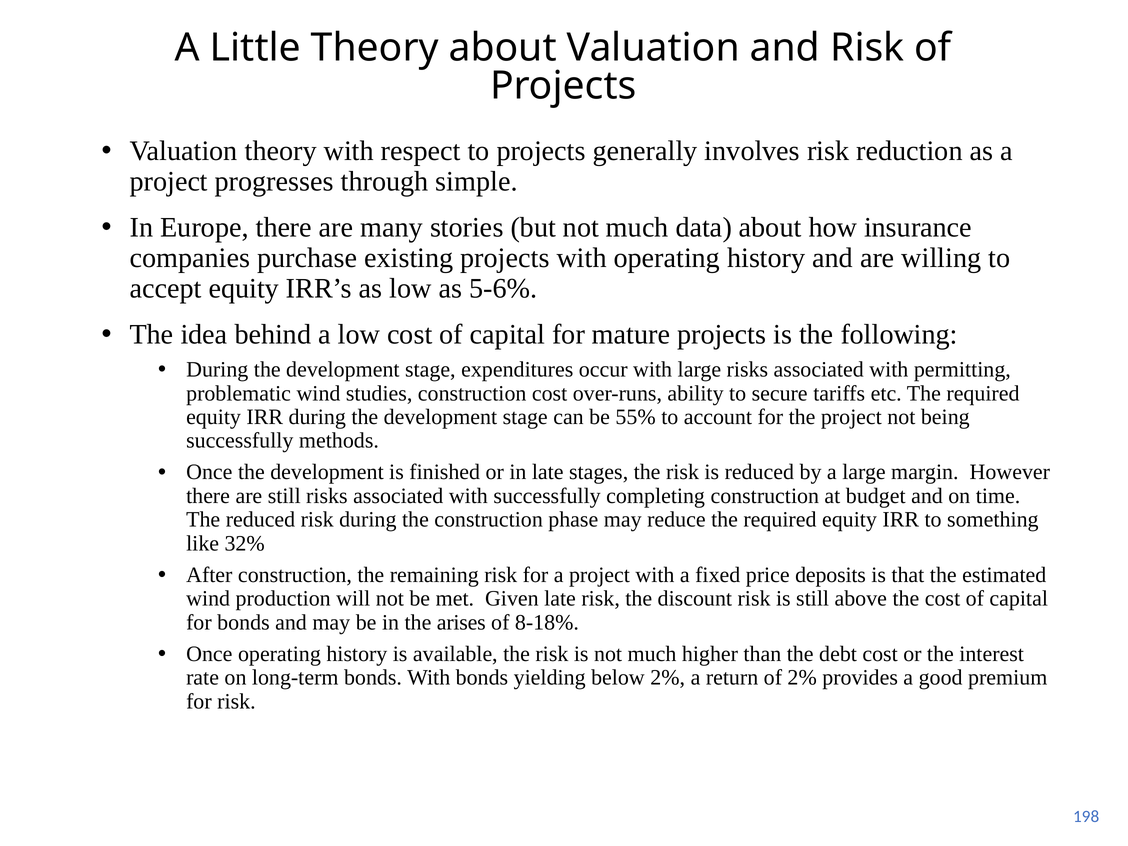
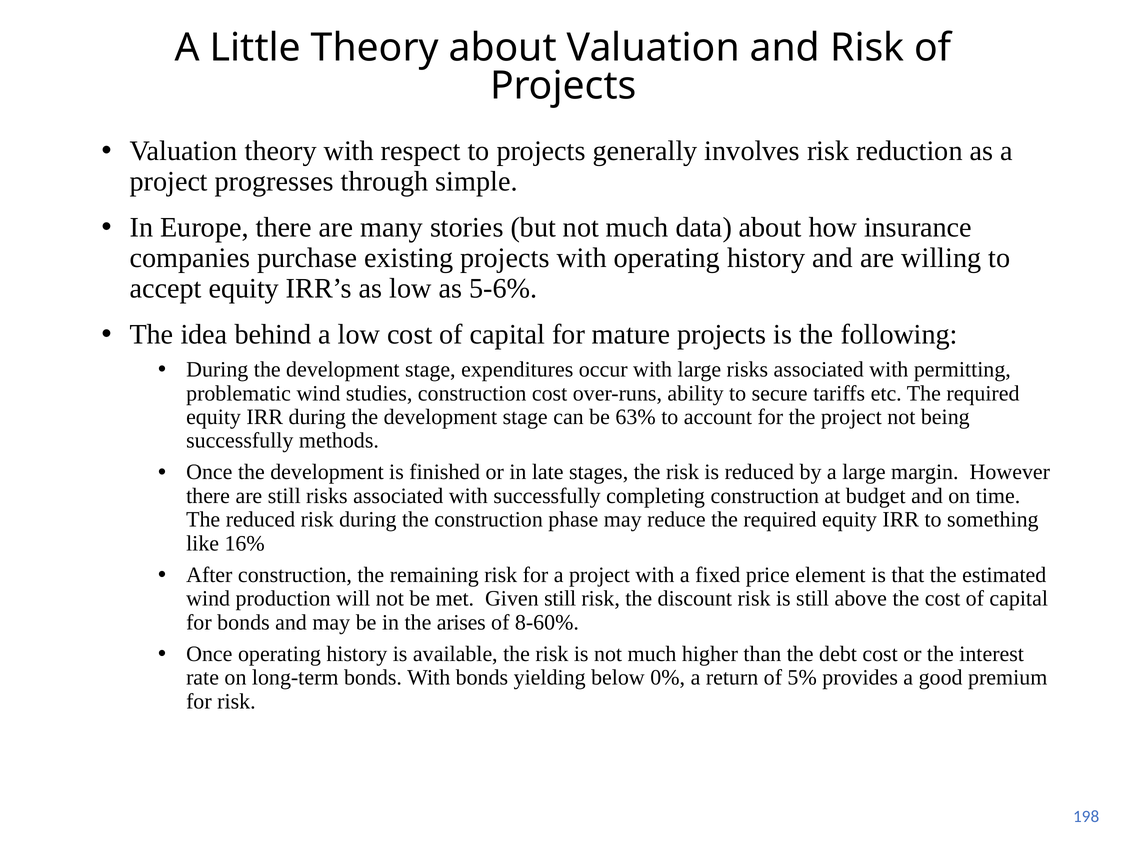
55%: 55% -> 63%
32%: 32% -> 16%
deposits: deposits -> element
Given late: late -> still
8-18%: 8-18% -> 8-60%
below 2%: 2% -> 0%
of 2%: 2% -> 5%
